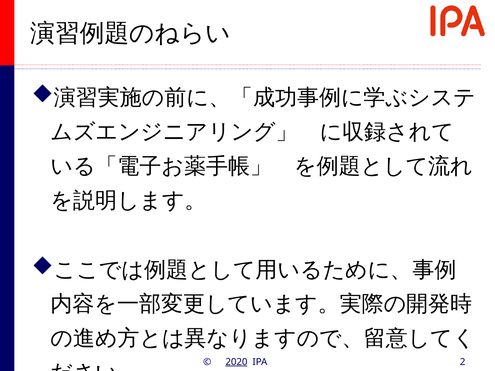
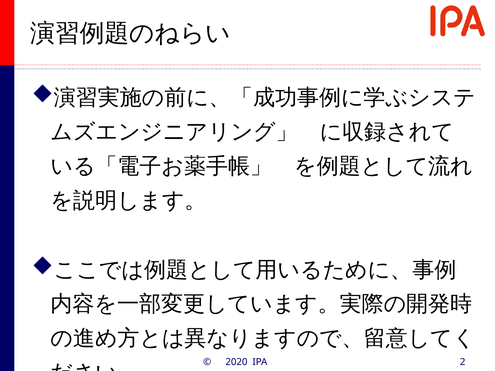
2020 underline: present -> none
